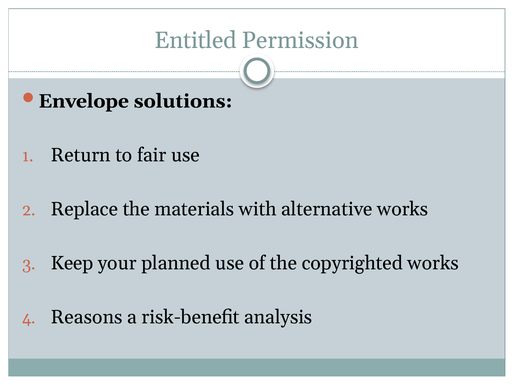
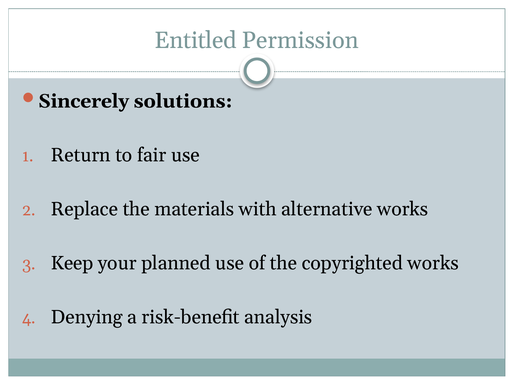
Envelope: Envelope -> Sincerely
Reasons: Reasons -> Denying
